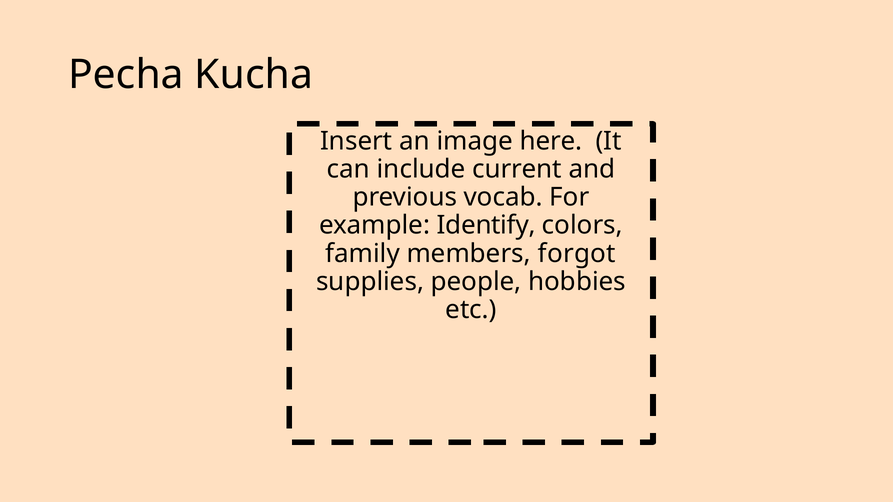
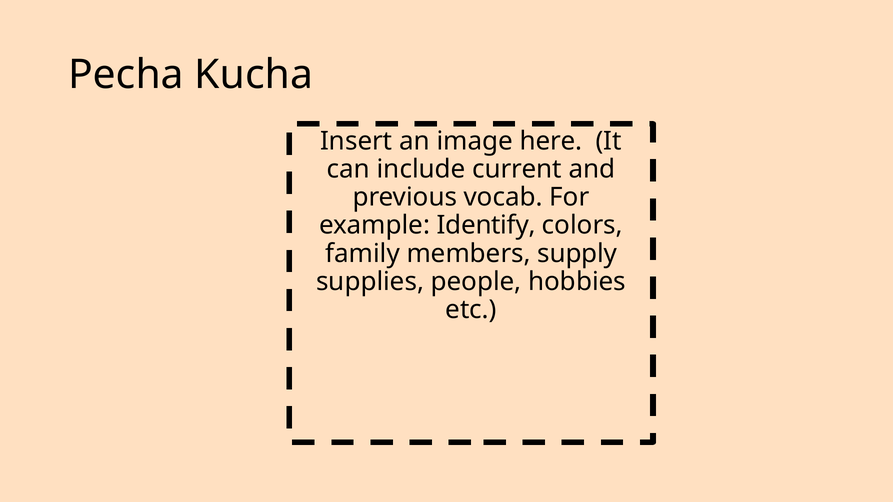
forgot: forgot -> supply
